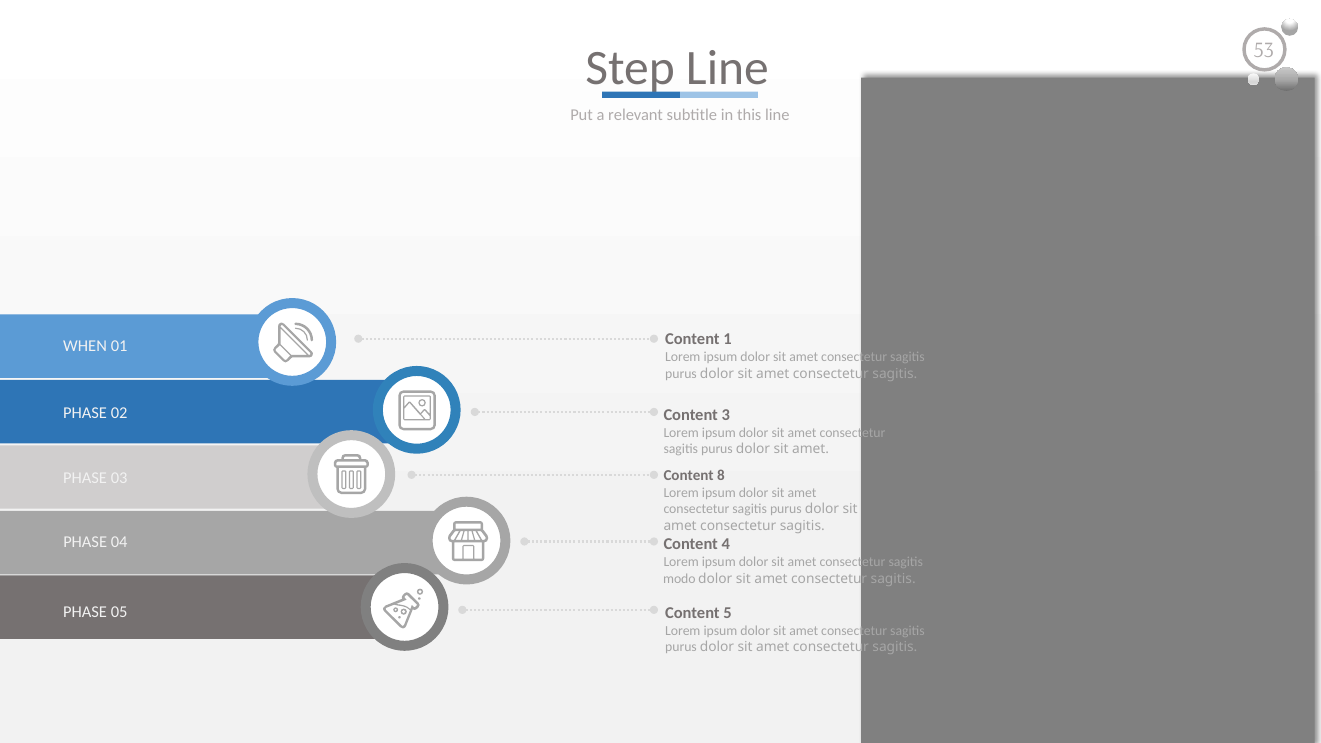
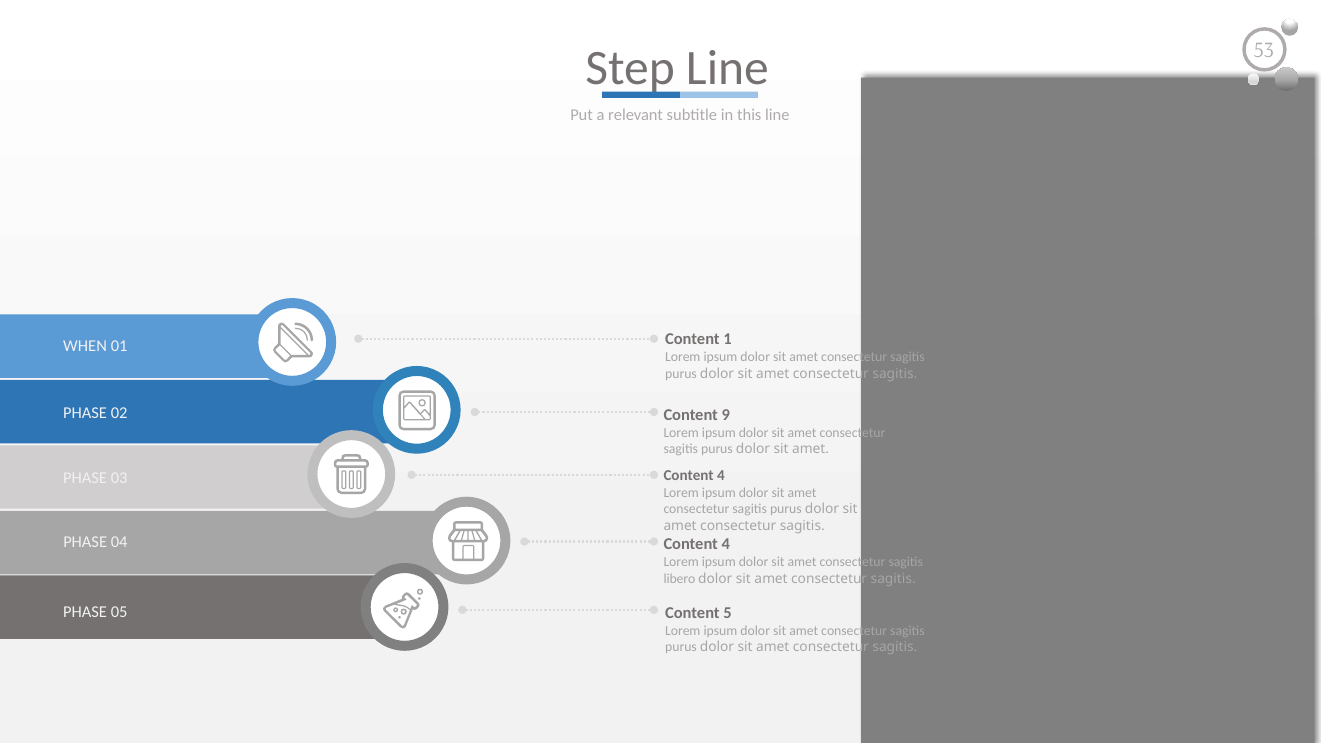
3: 3 -> 9
8 at (721, 475): 8 -> 4
modo: modo -> libero
